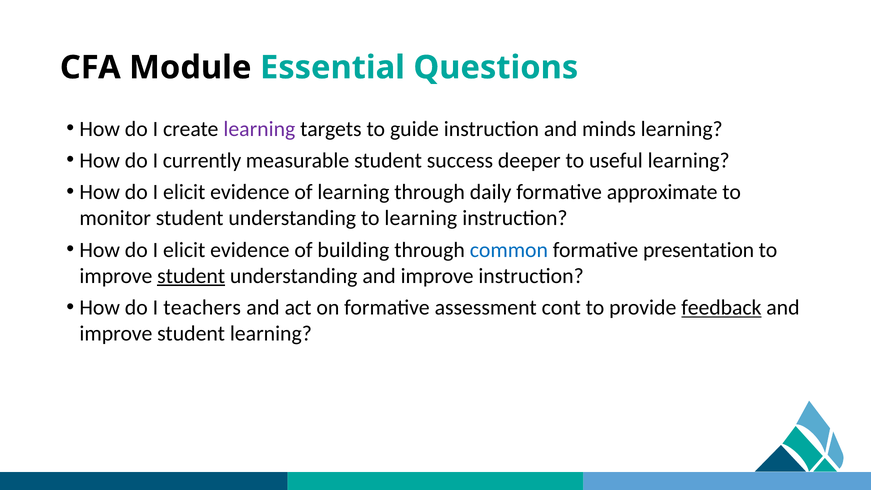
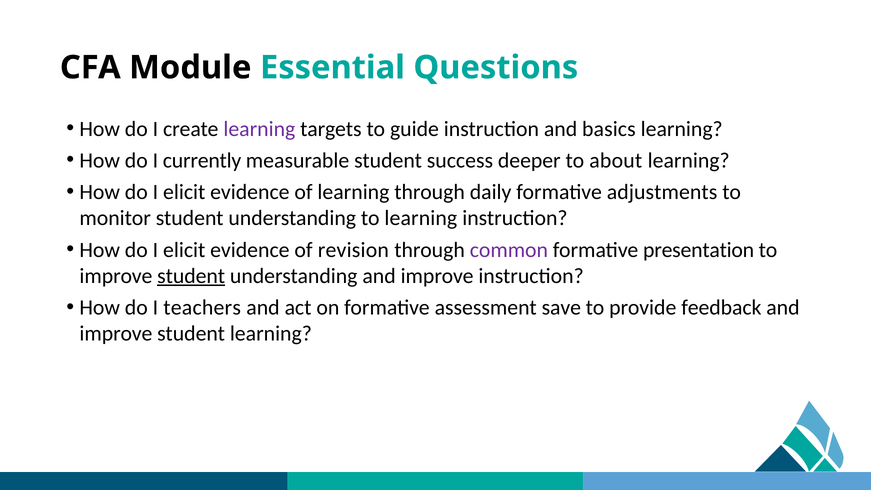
minds: minds -> basics
useful: useful -> about
approximate: approximate -> adjustments
building: building -> revision
common colour: blue -> purple
cont: cont -> save
feedback underline: present -> none
